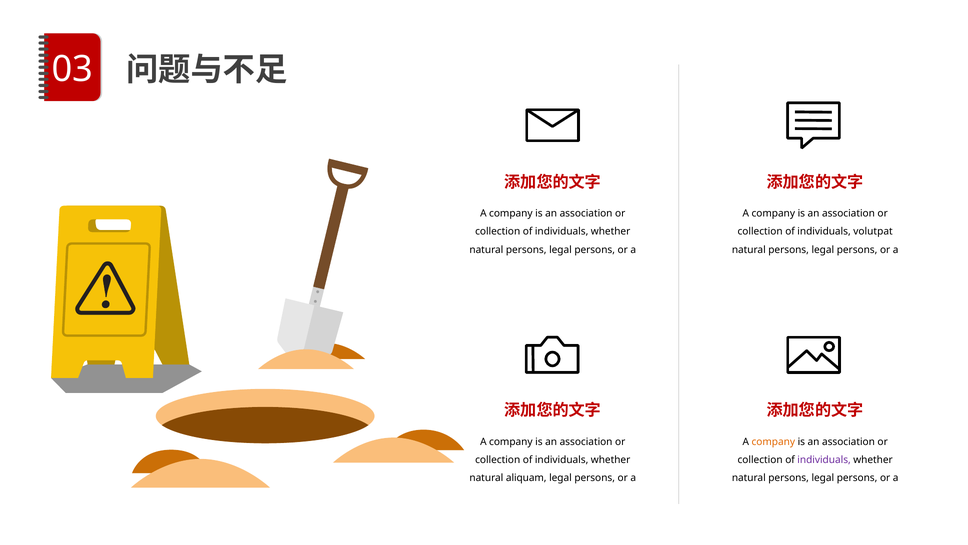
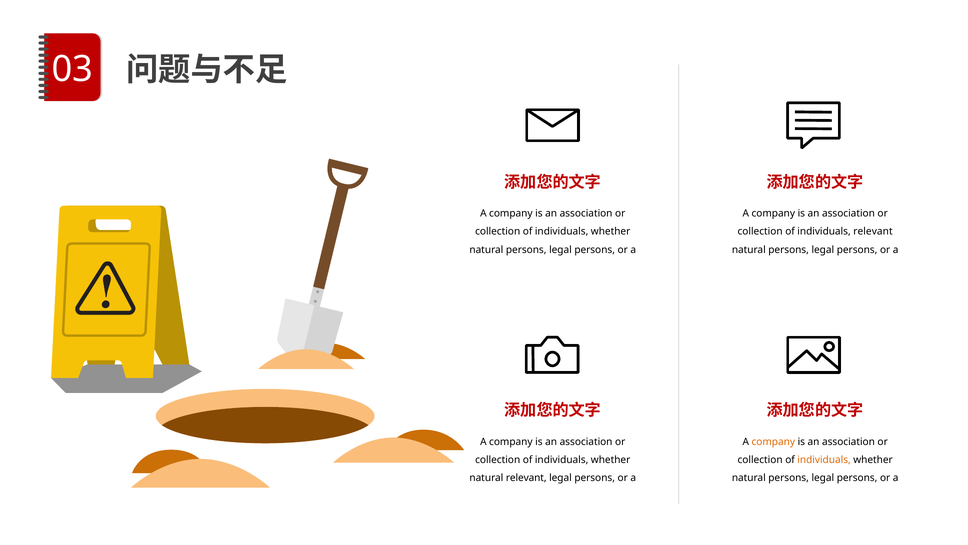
individuals volutpat: volutpat -> relevant
individuals at (824, 459) colour: purple -> orange
natural aliquam: aliquam -> relevant
